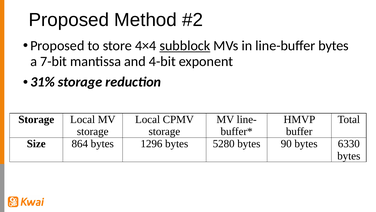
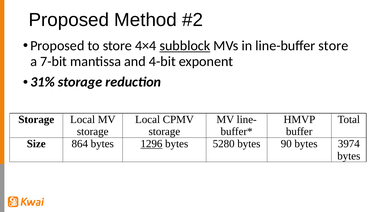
line-buffer bytes: bytes -> store
1296 underline: none -> present
6330: 6330 -> 3974
